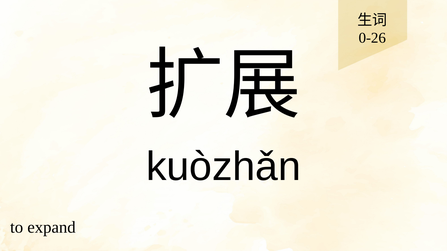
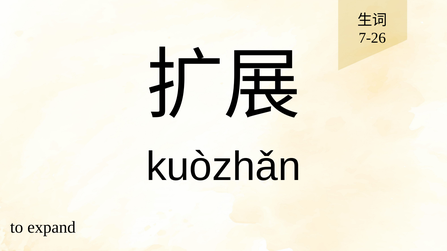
0-26: 0-26 -> 7-26
